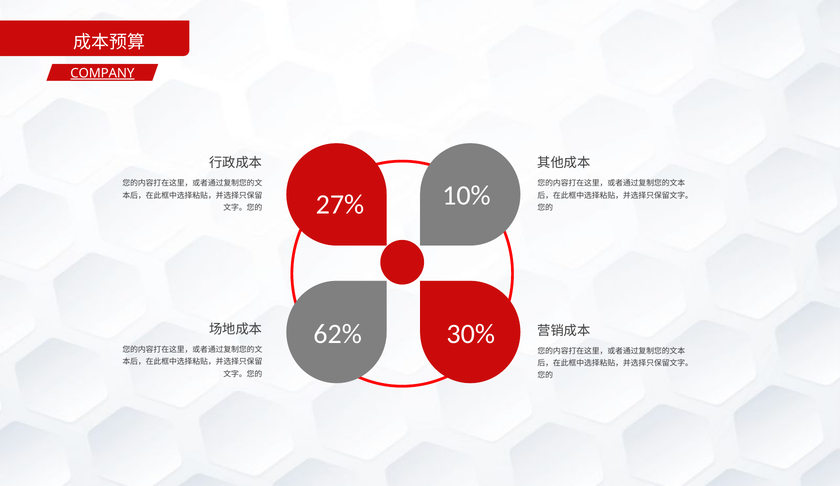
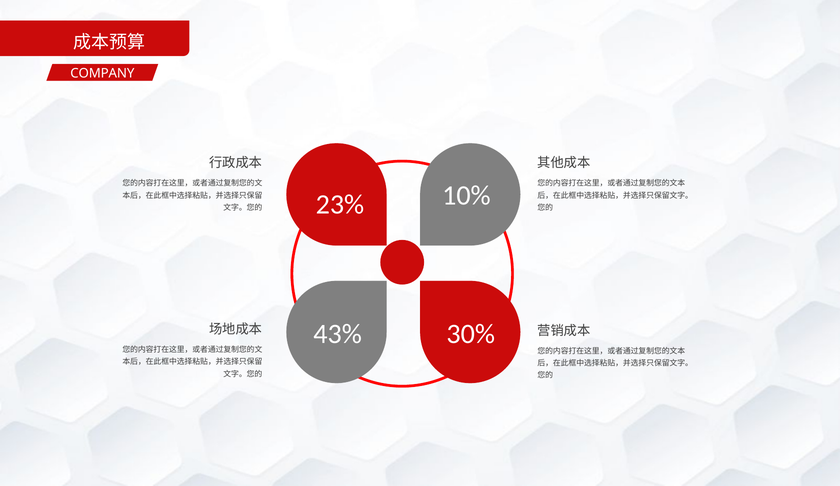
COMPANY underline: present -> none
27%: 27% -> 23%
62%: 62% -> 43%
